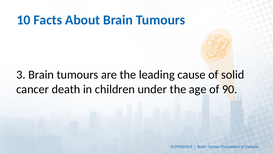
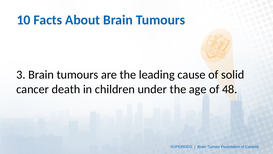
90: 90 -> 48
